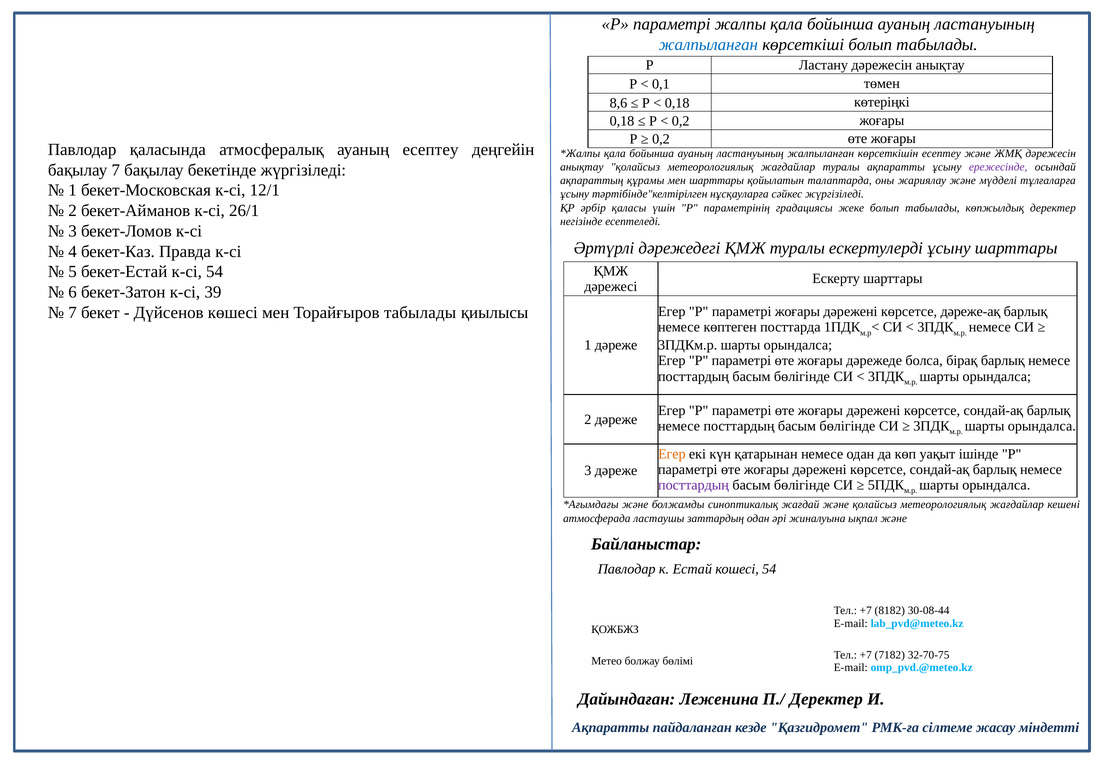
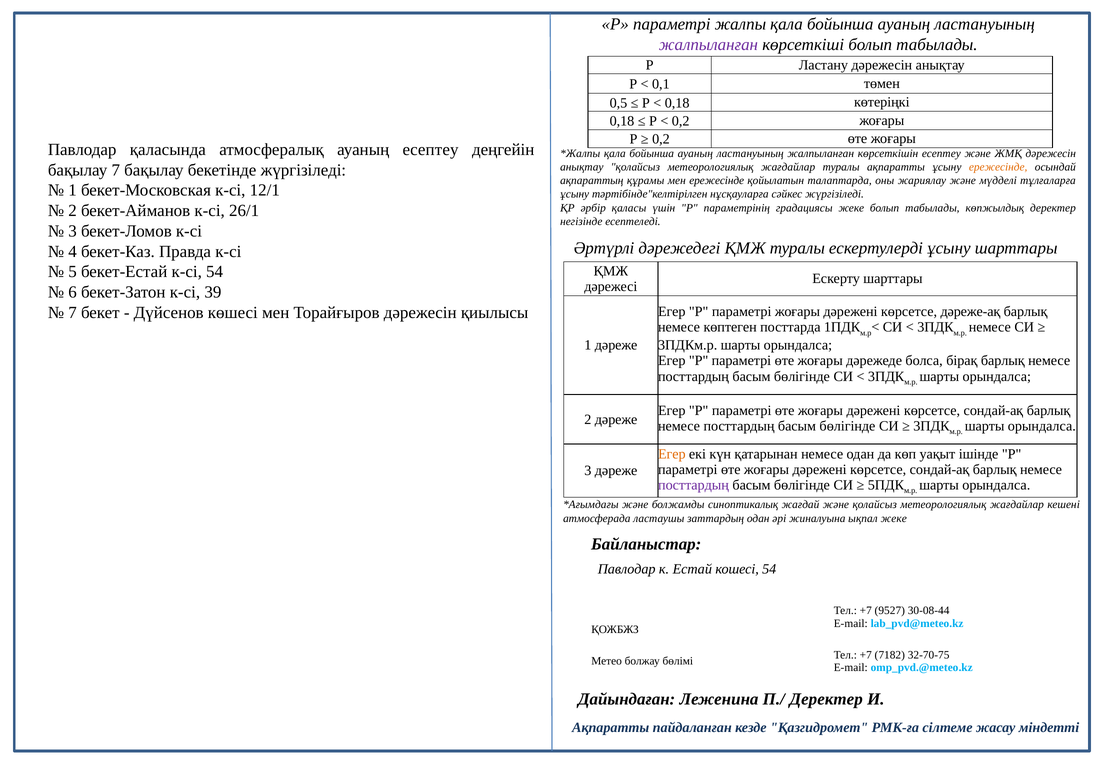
жалпыланған at (708, 45) colour: blue -> purple
8,6: 8,6 -> 0,5
ережесінде at (998, 167) colour: purple -> orange
мен шарттары: шарттары -> ережесінде
Торайғыров табылады: табылады -> дәрежесін
ықпал және: және -> жеке
8182: 8182 -> 9527
